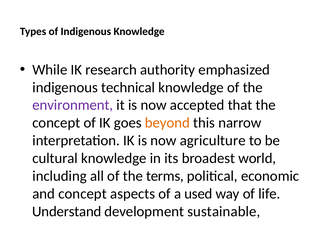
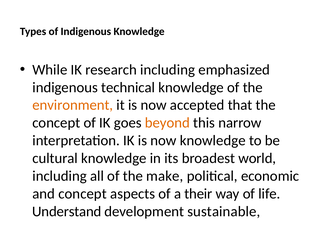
research authority: authority -> including
environment colour: purple -> orange
now agriculture: agriculture -> knowledge
terms: terms -> make
used: used -> their
